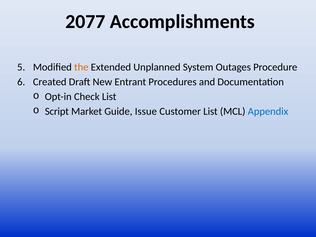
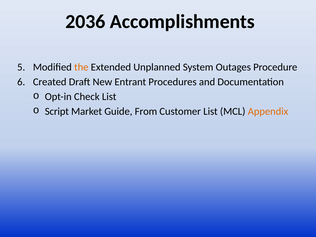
2077: 2077 -> 2036
Issue: Issue -> From
Appendix colour: blue -> orange
